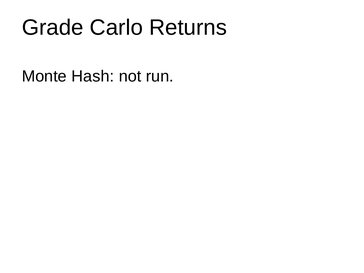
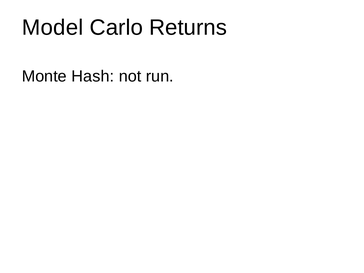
Grade: Grade -> Model
